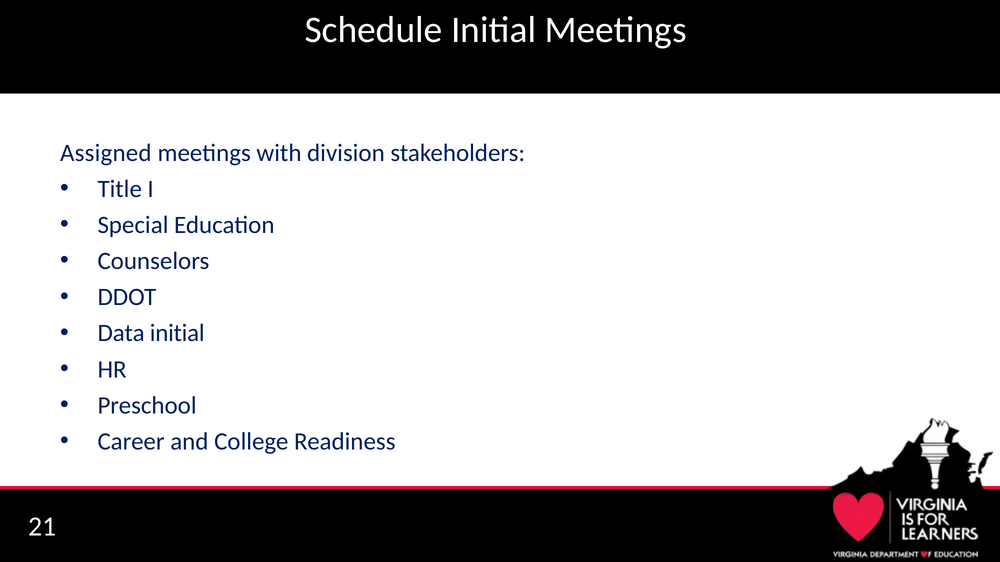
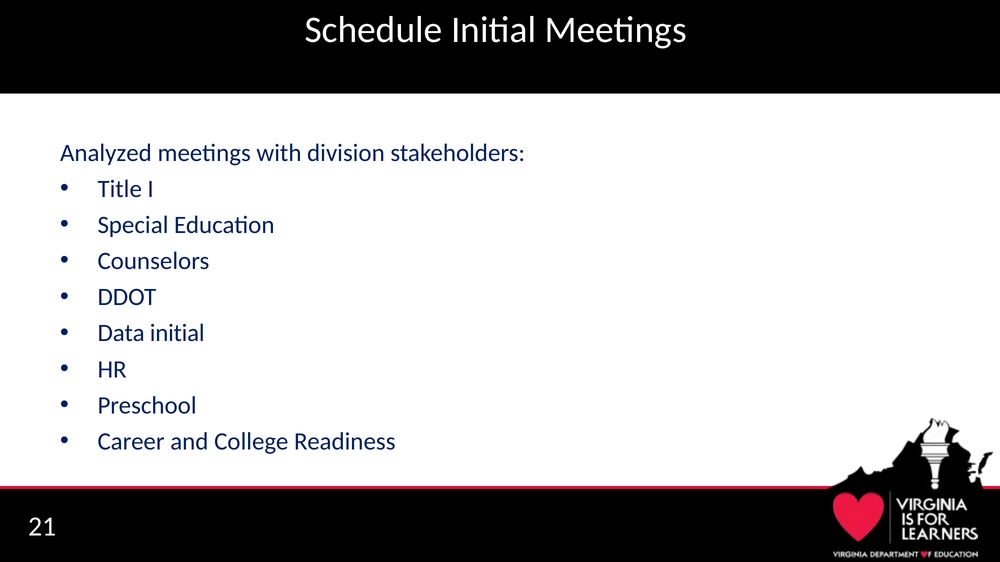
Assigned: Assigned -> Analyzed
